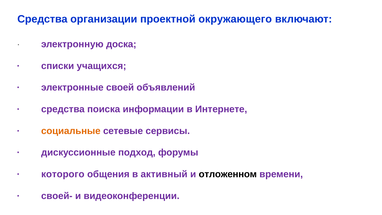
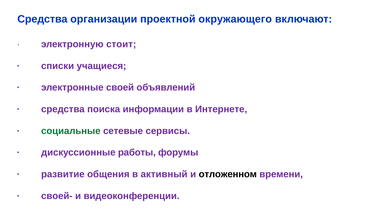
доска: доска -> стоит
учащихся: учащихся -> учащиеся
социальные colour: orange -> green
подход: подход -> работы
которого: которого -> развитие
